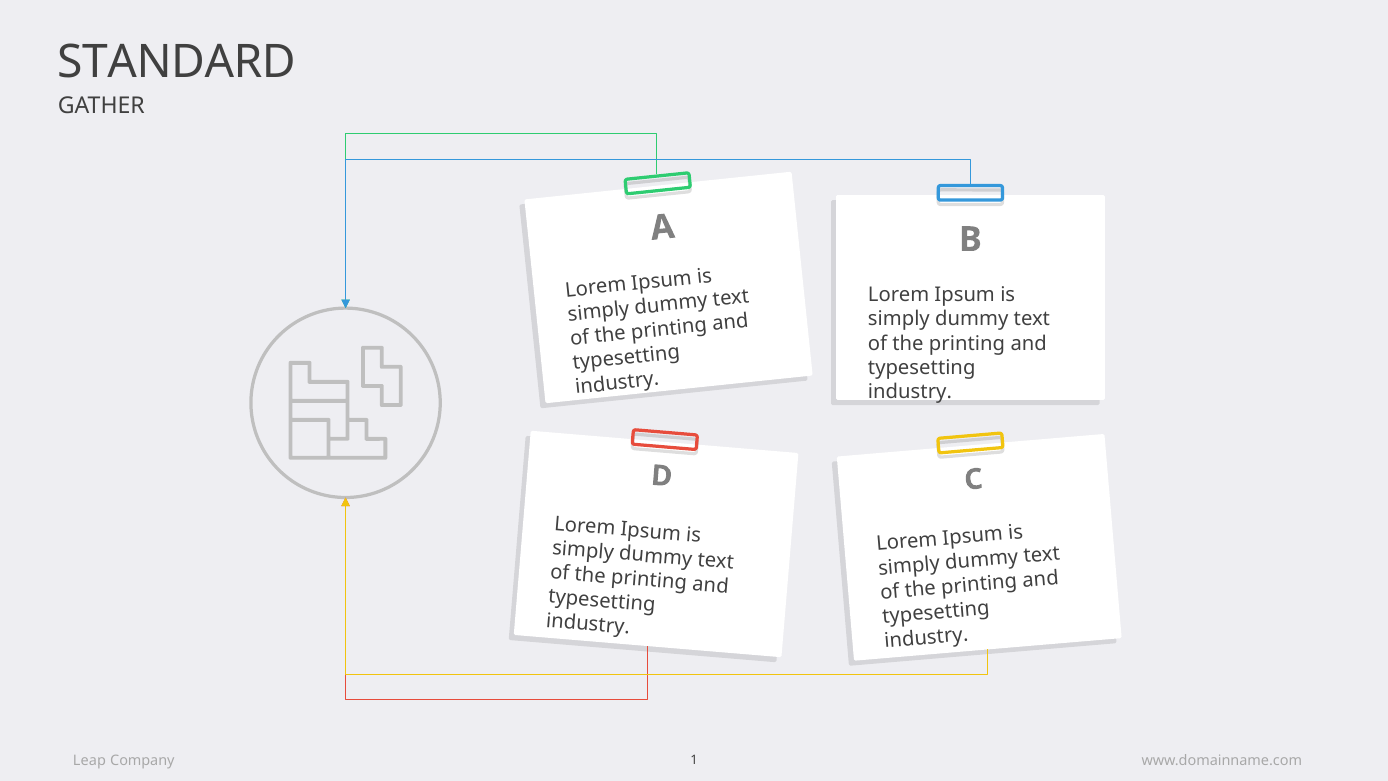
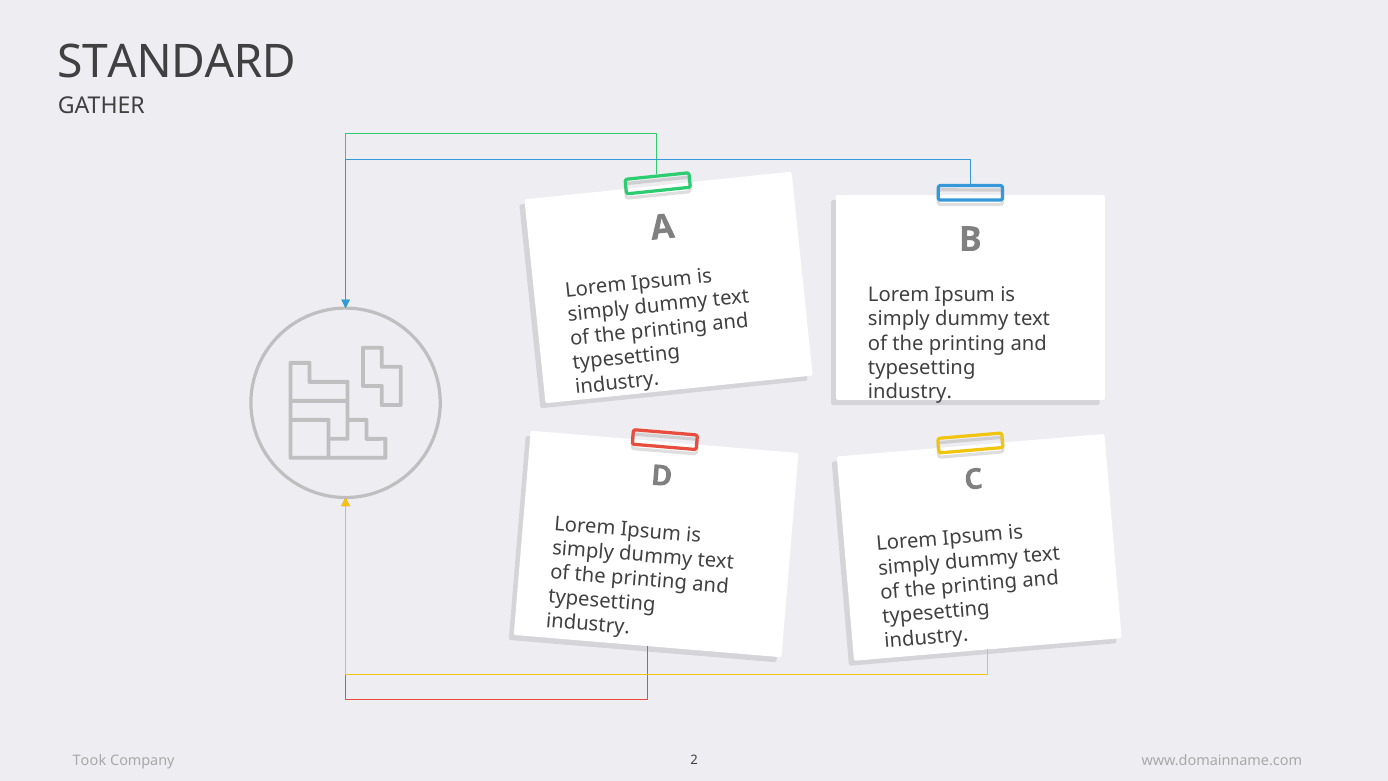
Leap: Leap -> Took
1: 1 -> 2
